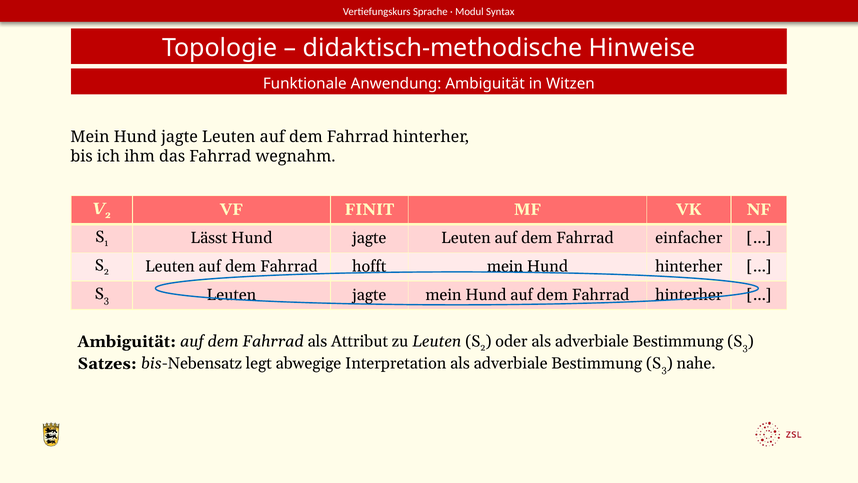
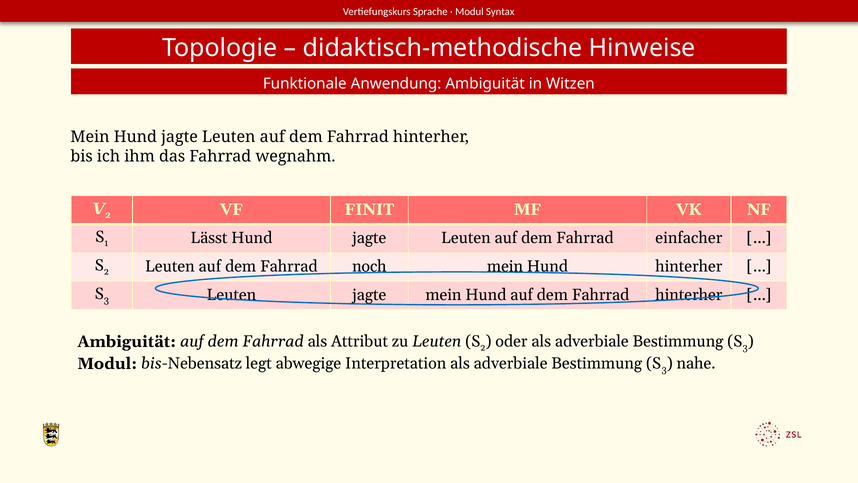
hofft: hofft -> noch
Satzes at (107, 363): Satzes -> Modul
